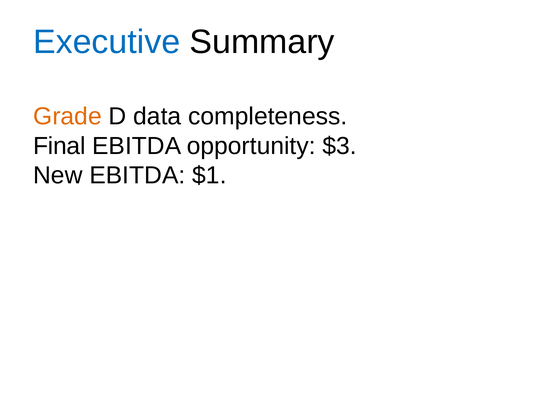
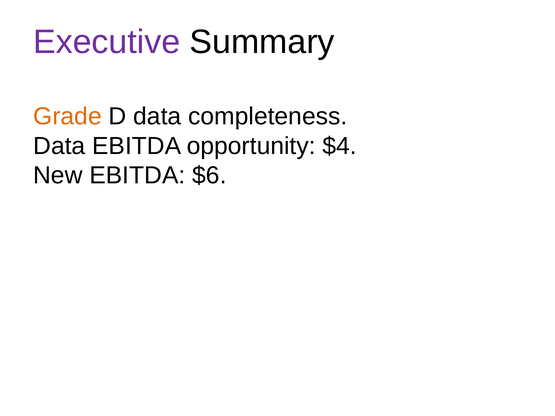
Executive colour: blue -> purple
Final at (59, 146): Final -> Data
$3: $3 -> $4
$1: $1 -> $6
